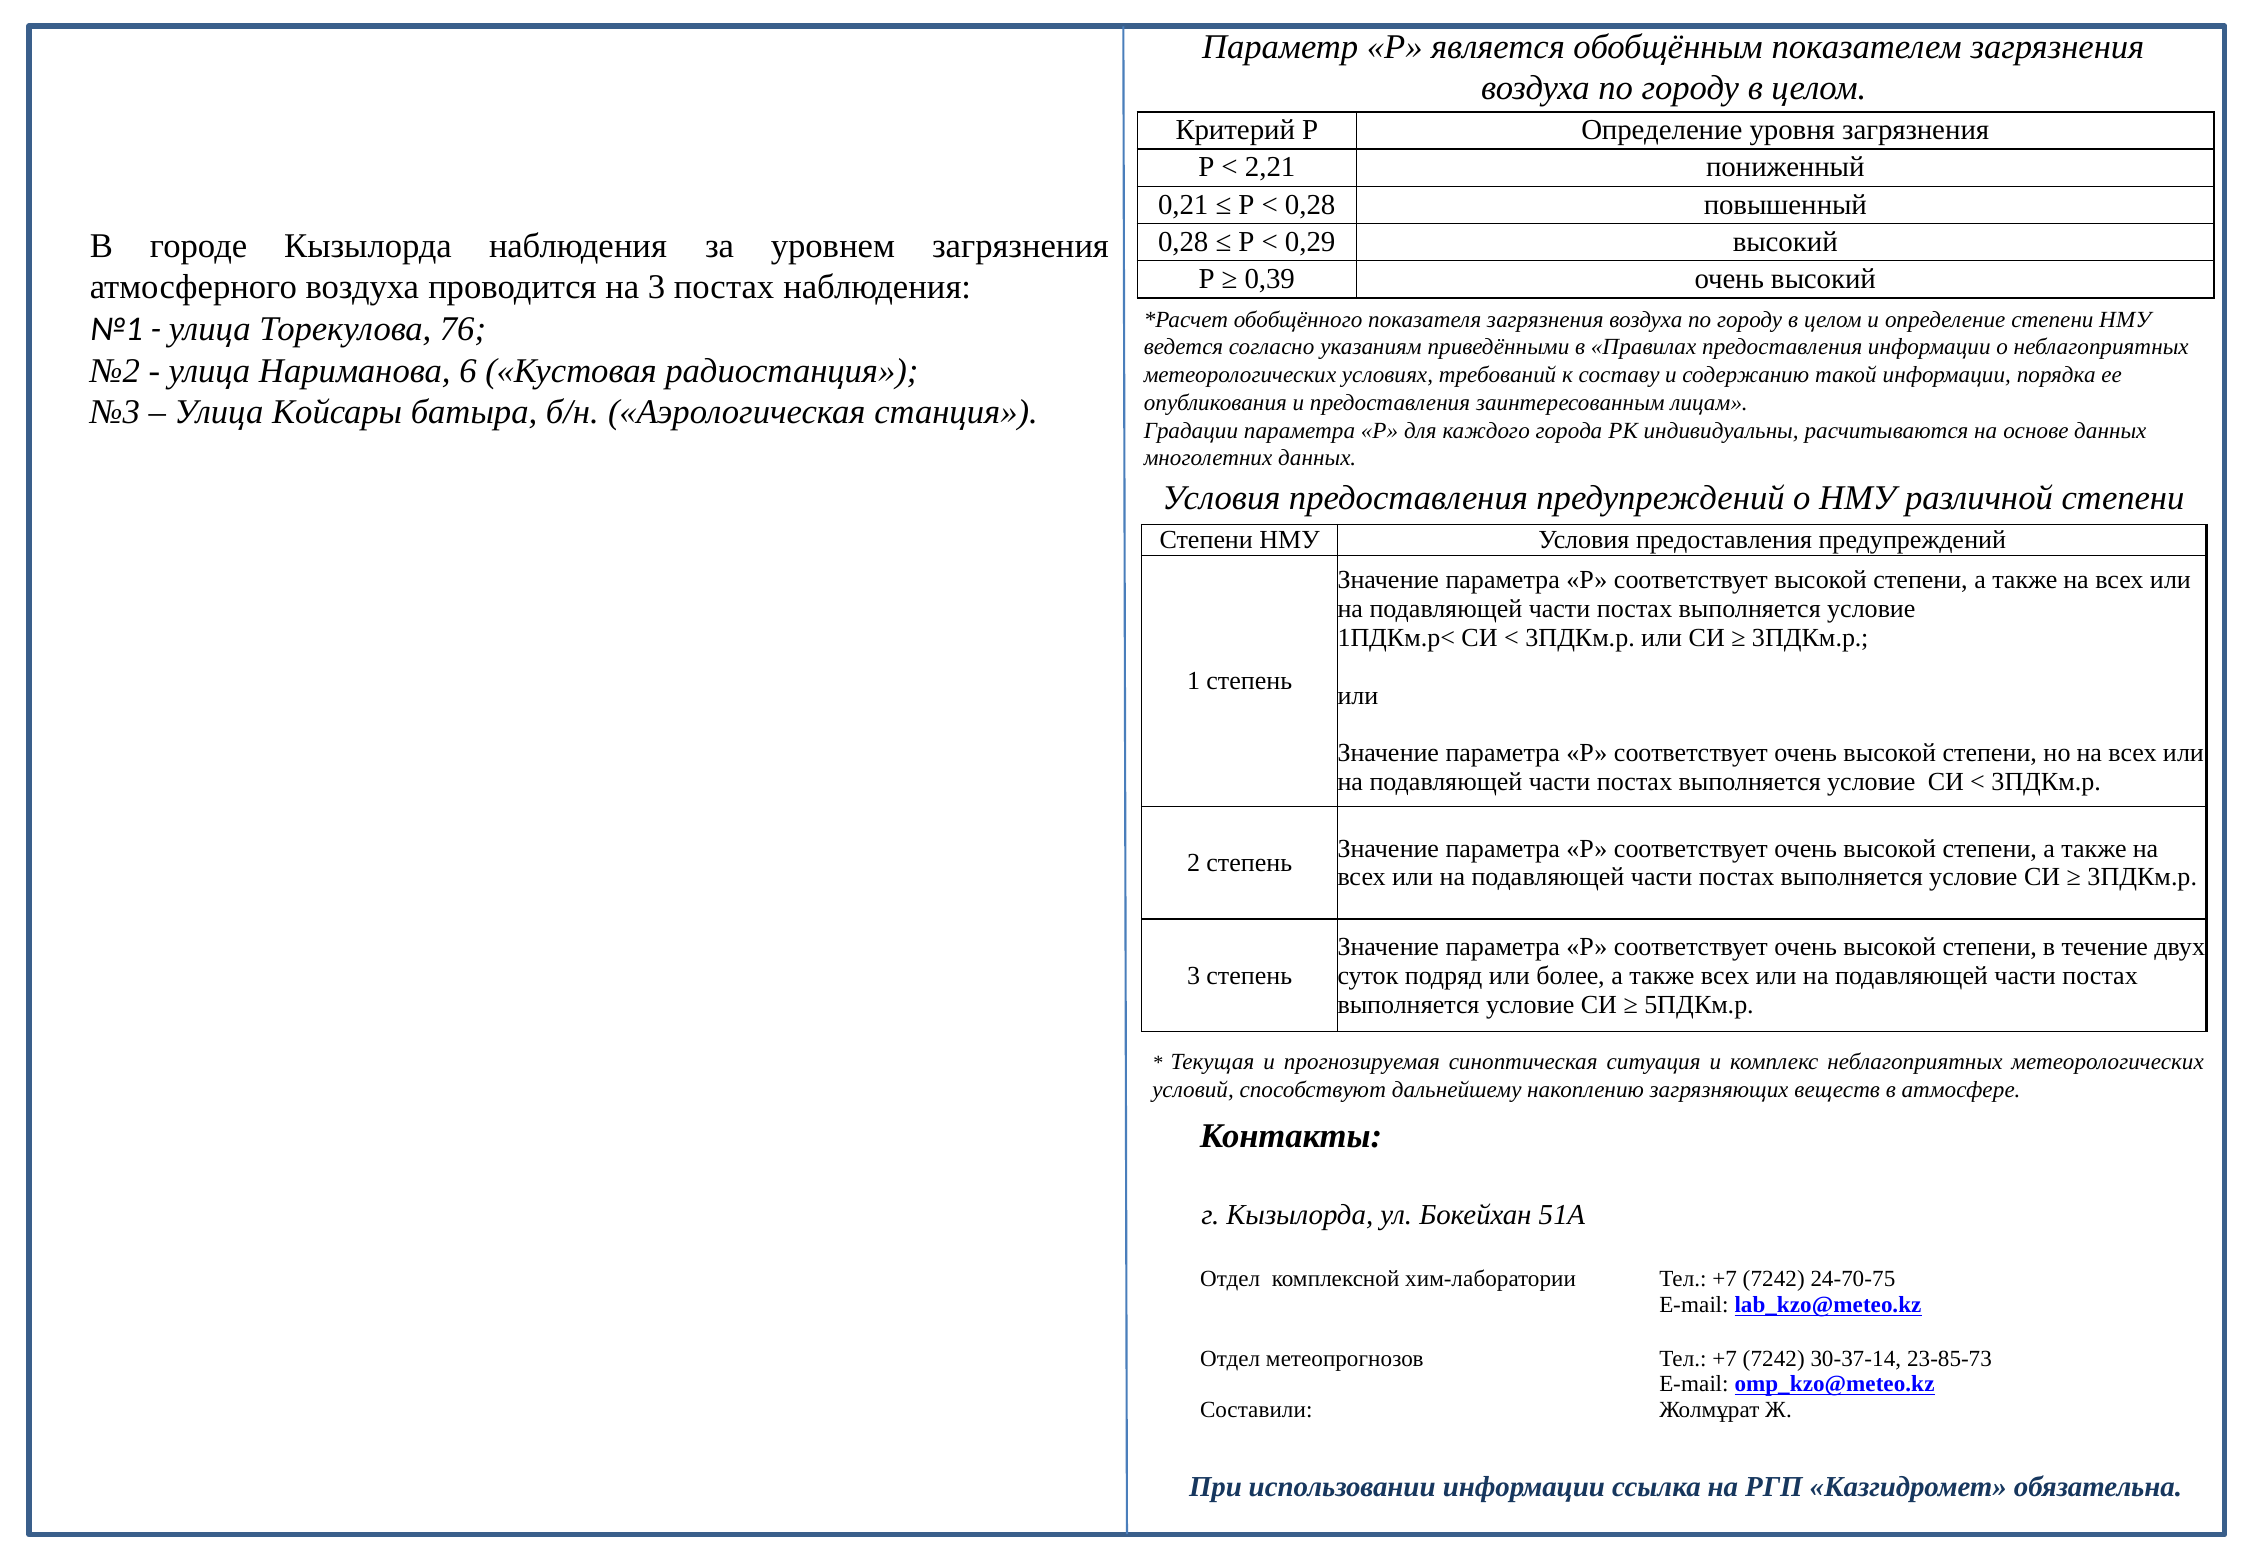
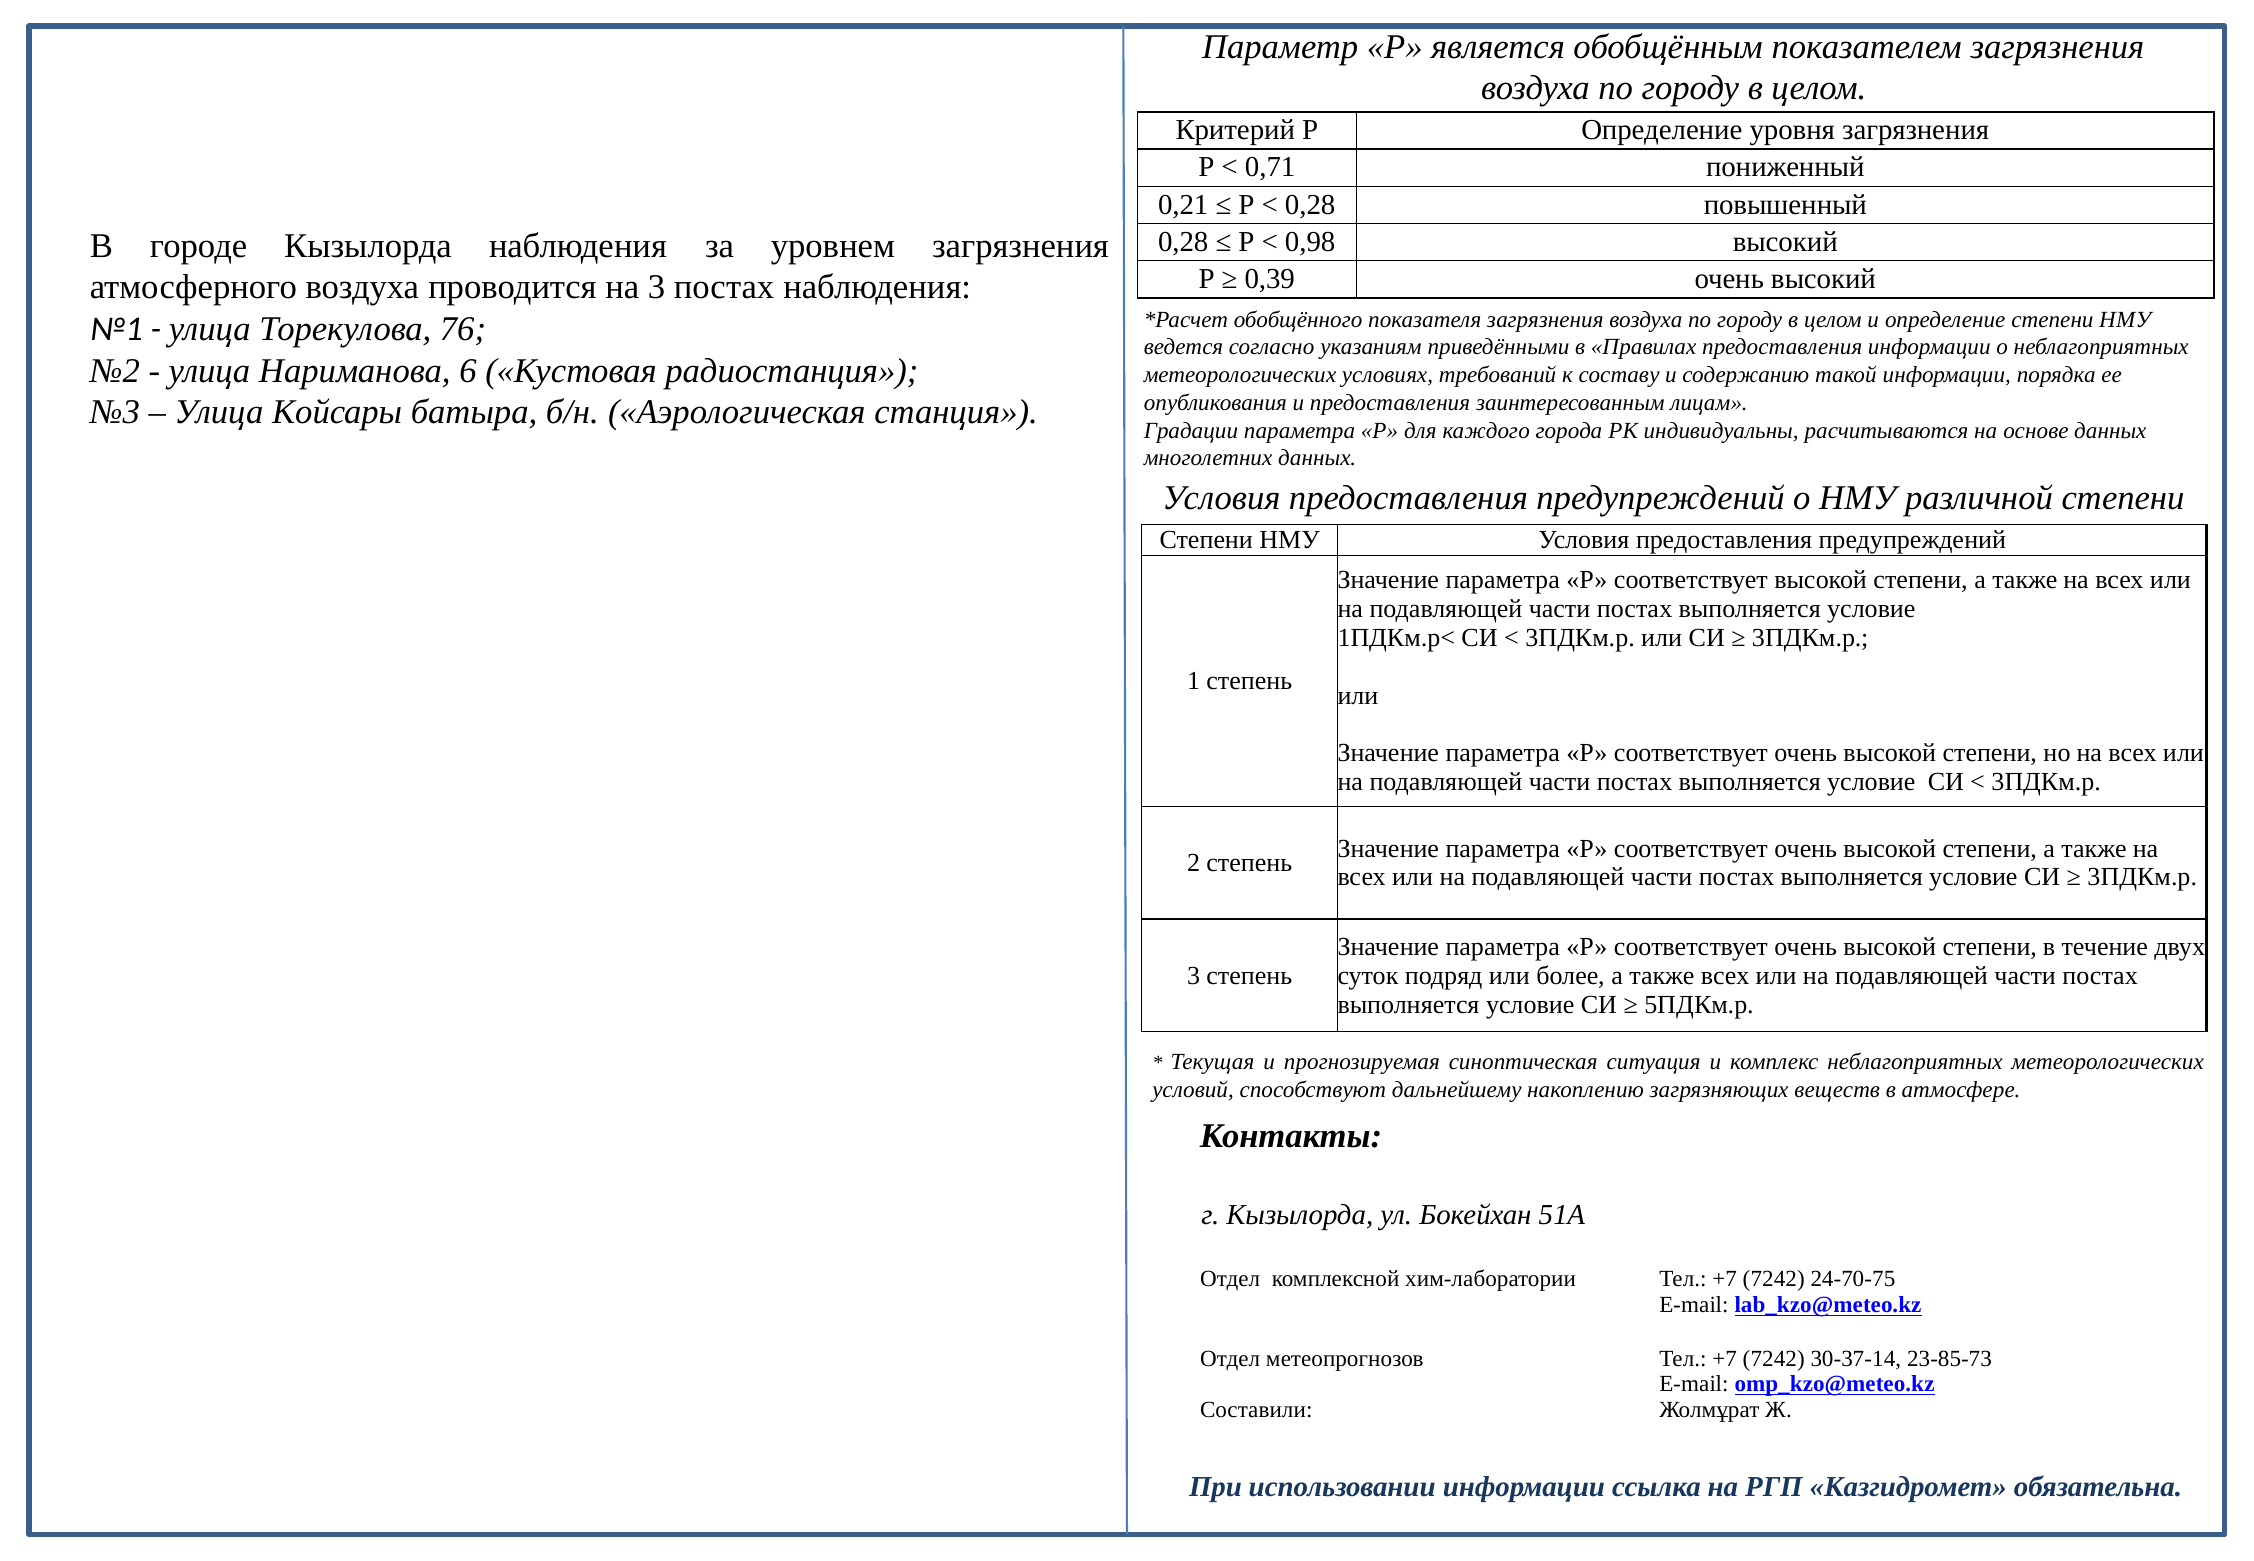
2,21: 2,21 -> 0,71
0,29: 0,29 -> 0,98
